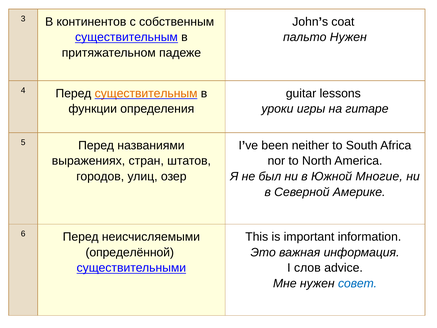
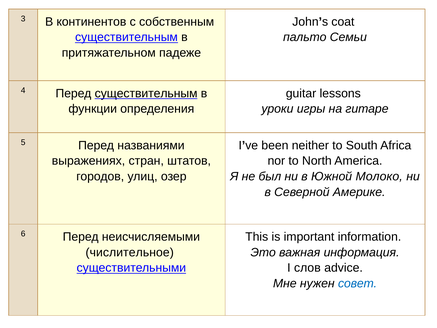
пальто Нужен: Нужен -> Семьи
существительным at (146, 93) colour: orange -> black
Многие: Многие -> Молоко
определённой: определённой -> числительное
